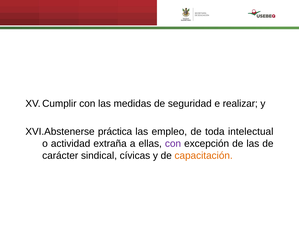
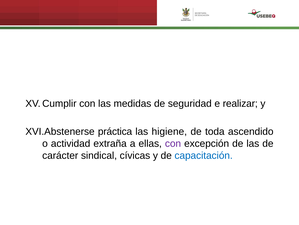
empleo: empleo -> higiene
intelectual: intelectual -> ascendido
capacitación colour: orange -> blue
